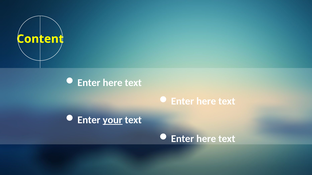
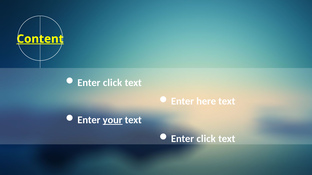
Content underline: none -> present
here at (113, 83): here -> click
here at (206, 139): here -> click
